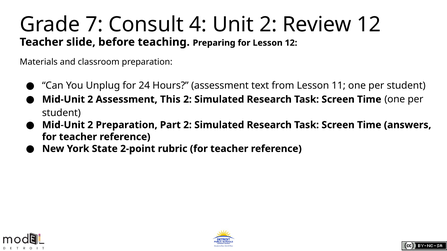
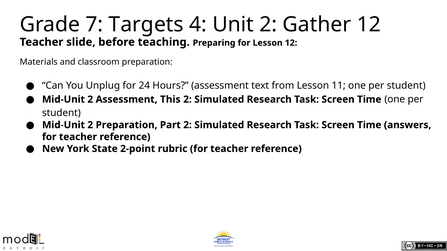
Consult: Consult -> Targets
Review: Review -> Gather
